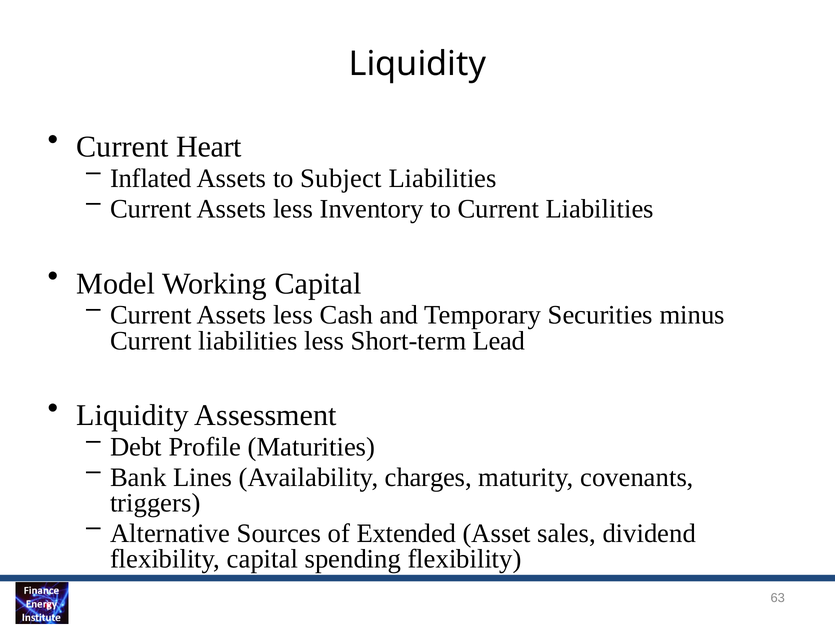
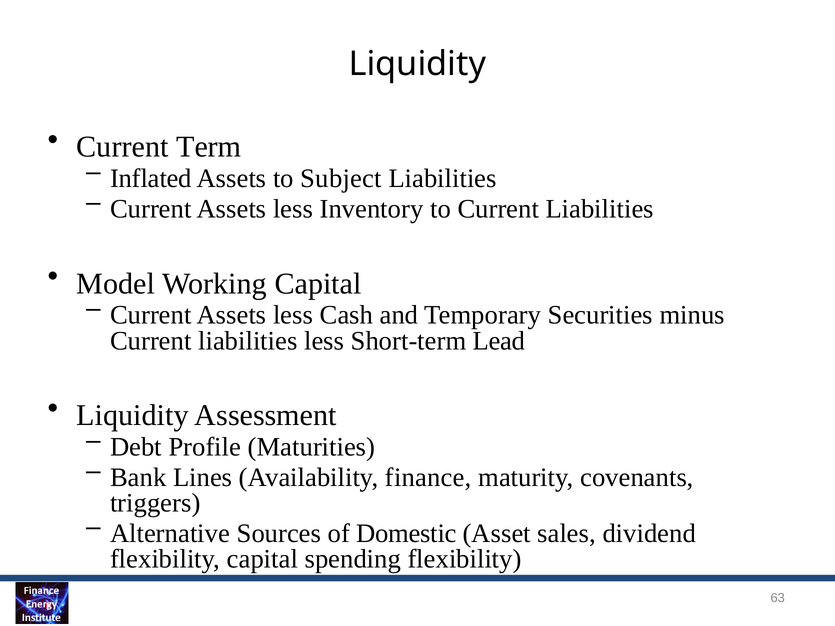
Heart: Heart -> Term
charges: charges -> finance
Extended: Extended -> Domestic
